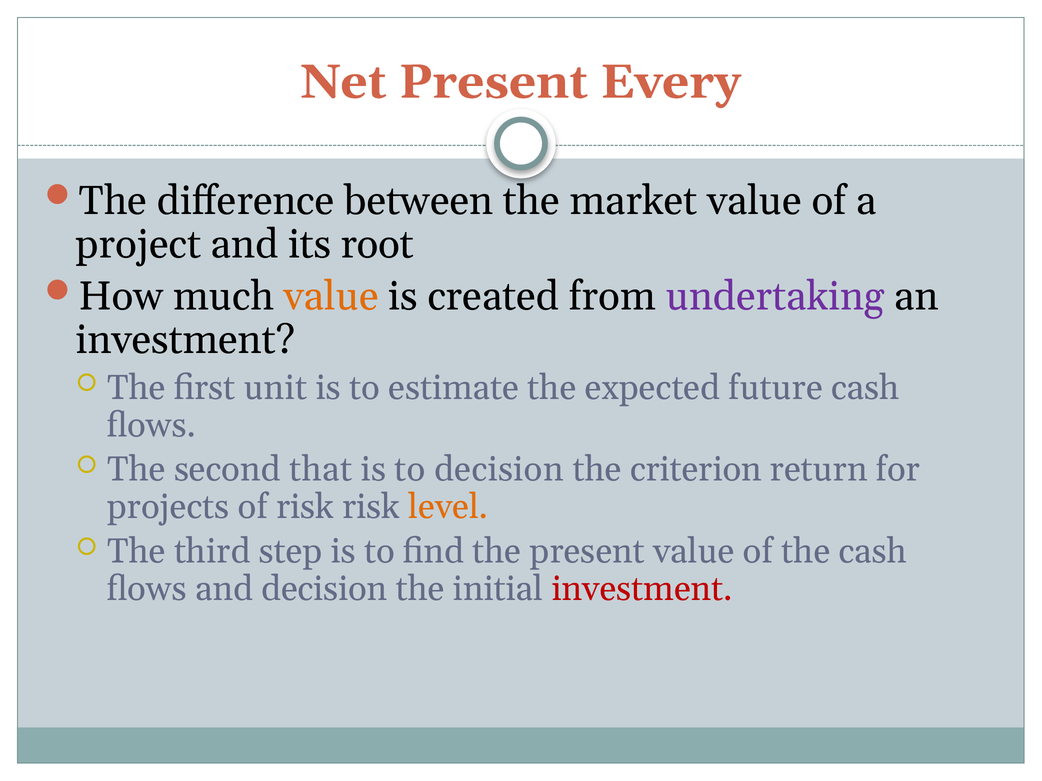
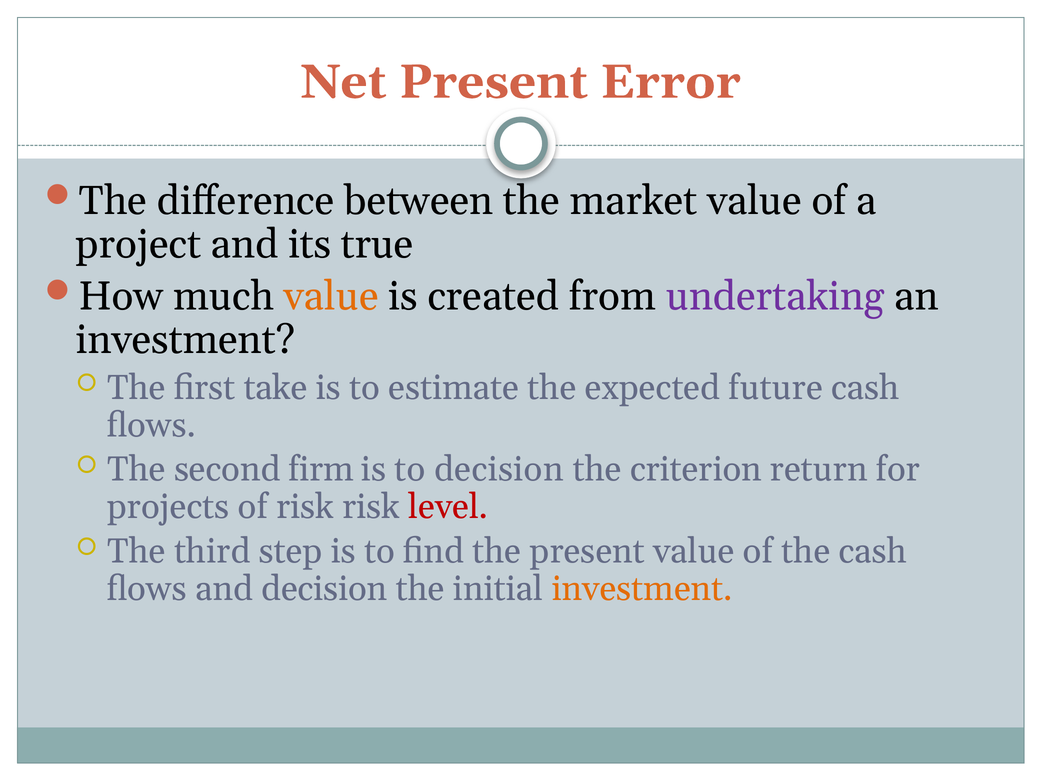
Every: Every -> Error
root: root -> true
unit: unit -> take
that: that -> firm
level colour: orange -> red
investment at (642, 589) colour: red -> orange
